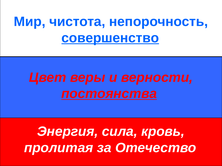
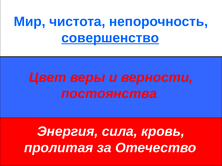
постоянства underline: present -> none
